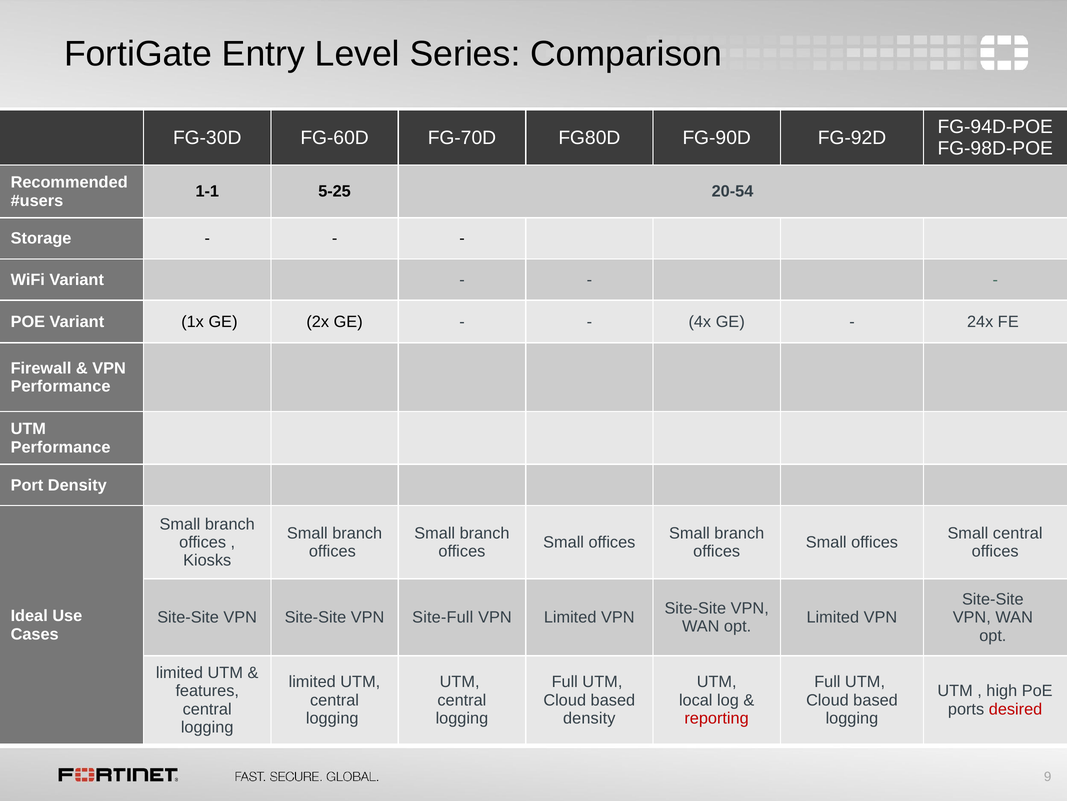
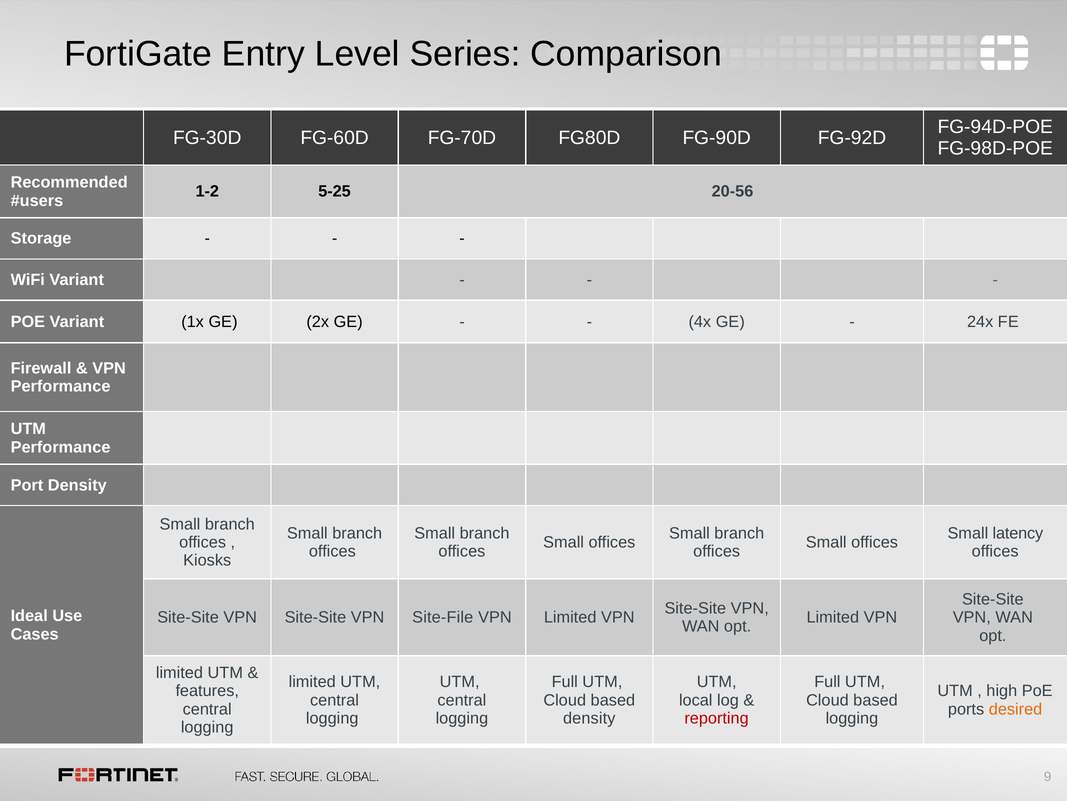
1-1: 1-1 -> 1-2
20-54: 20-54 -> 20-56
Small central: central -> latency
Site-Full: Site-Full -> Site-File
desired colour: red -> orange
